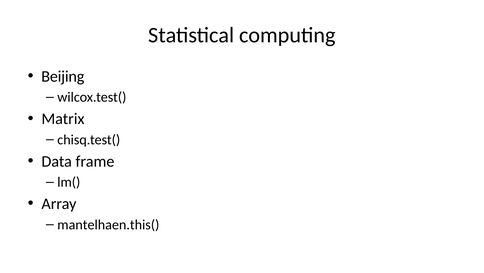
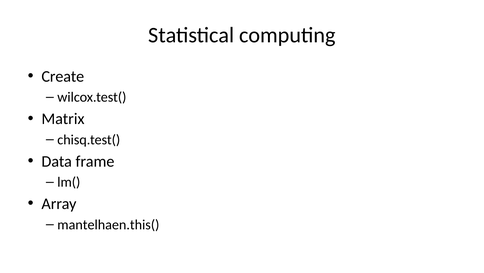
Beijing: Beijing -> Create
